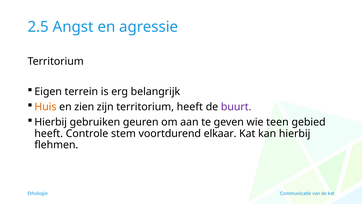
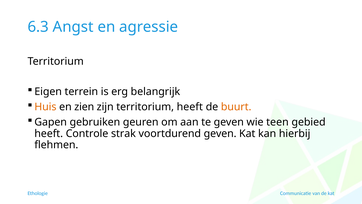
2.5: 2.5 -> 6.3
buurt colour: purple -> orange
Hierbij at (51, 122): Hierbij -> Gapen
stem: stem -> strak
voortdurend elkaar: elkaar -> geven
